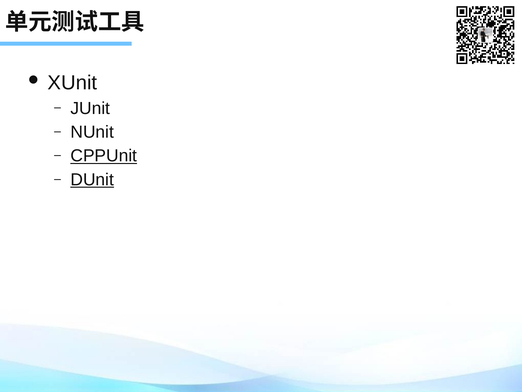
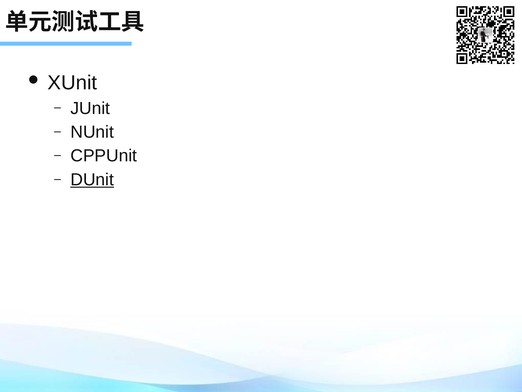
CPPUnit underline: present -> none
